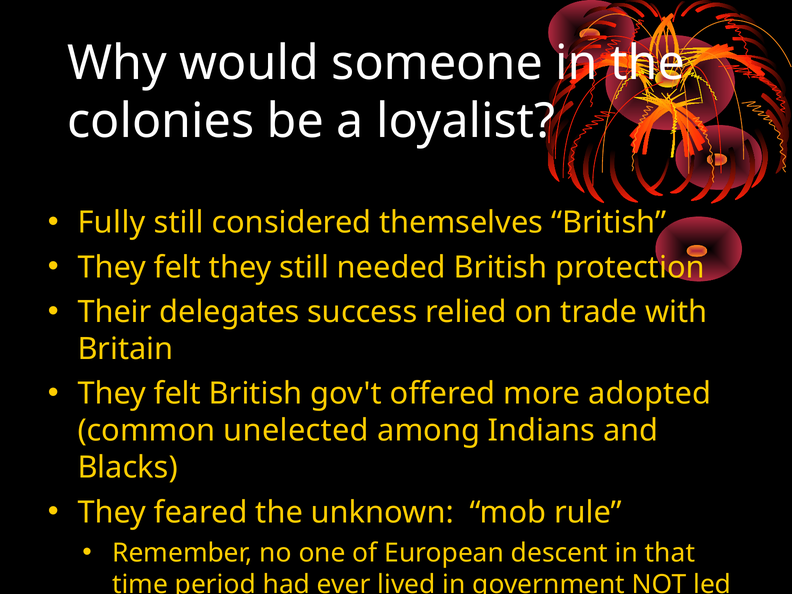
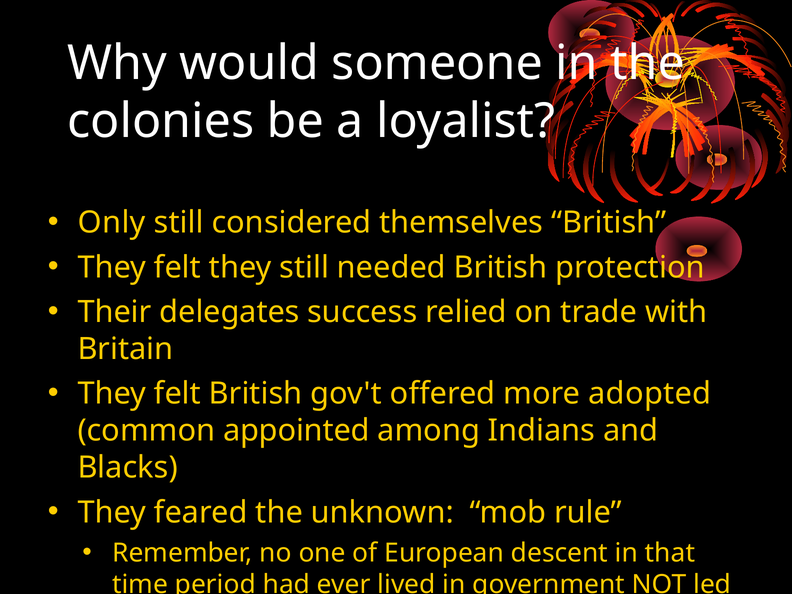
Fully: Fully -> Only
unelected: unelected -> appointed
